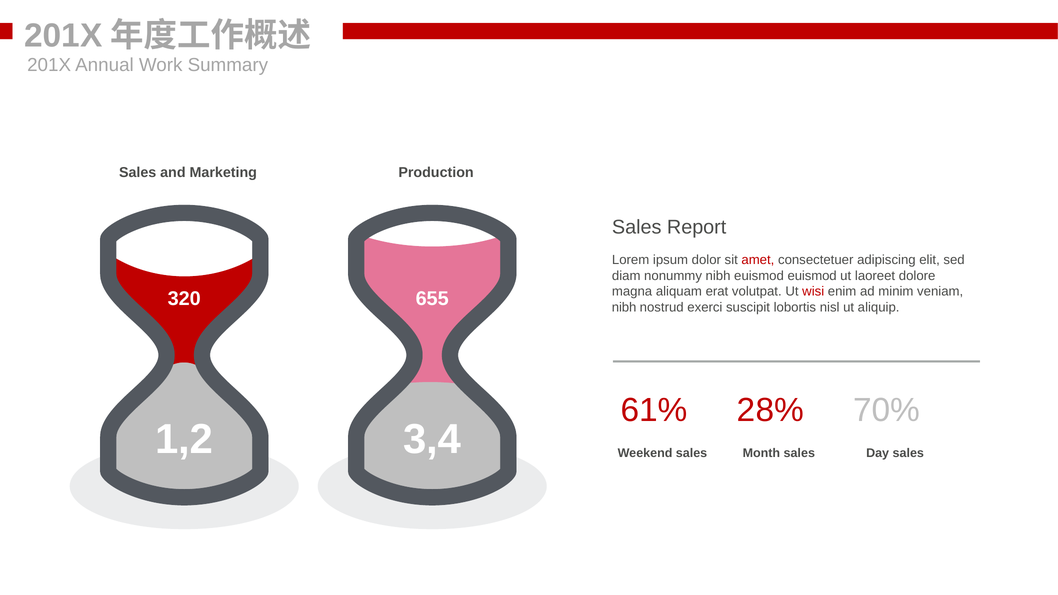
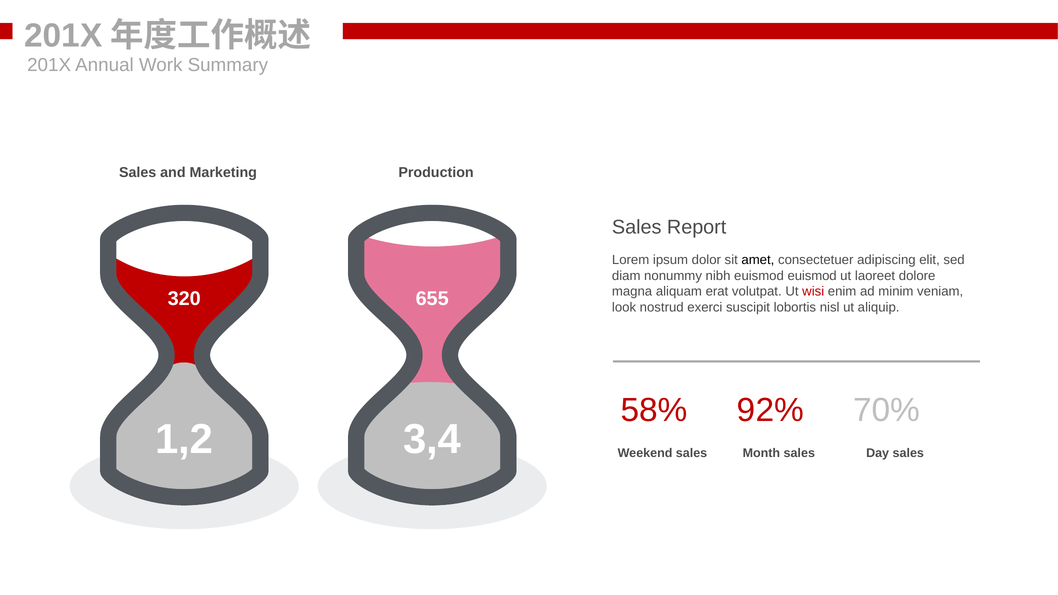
amet colour: red -> black
nibh at (624, 307): nibh -> look
61%: 61% -> 58%
28%: 28% -> 92%
